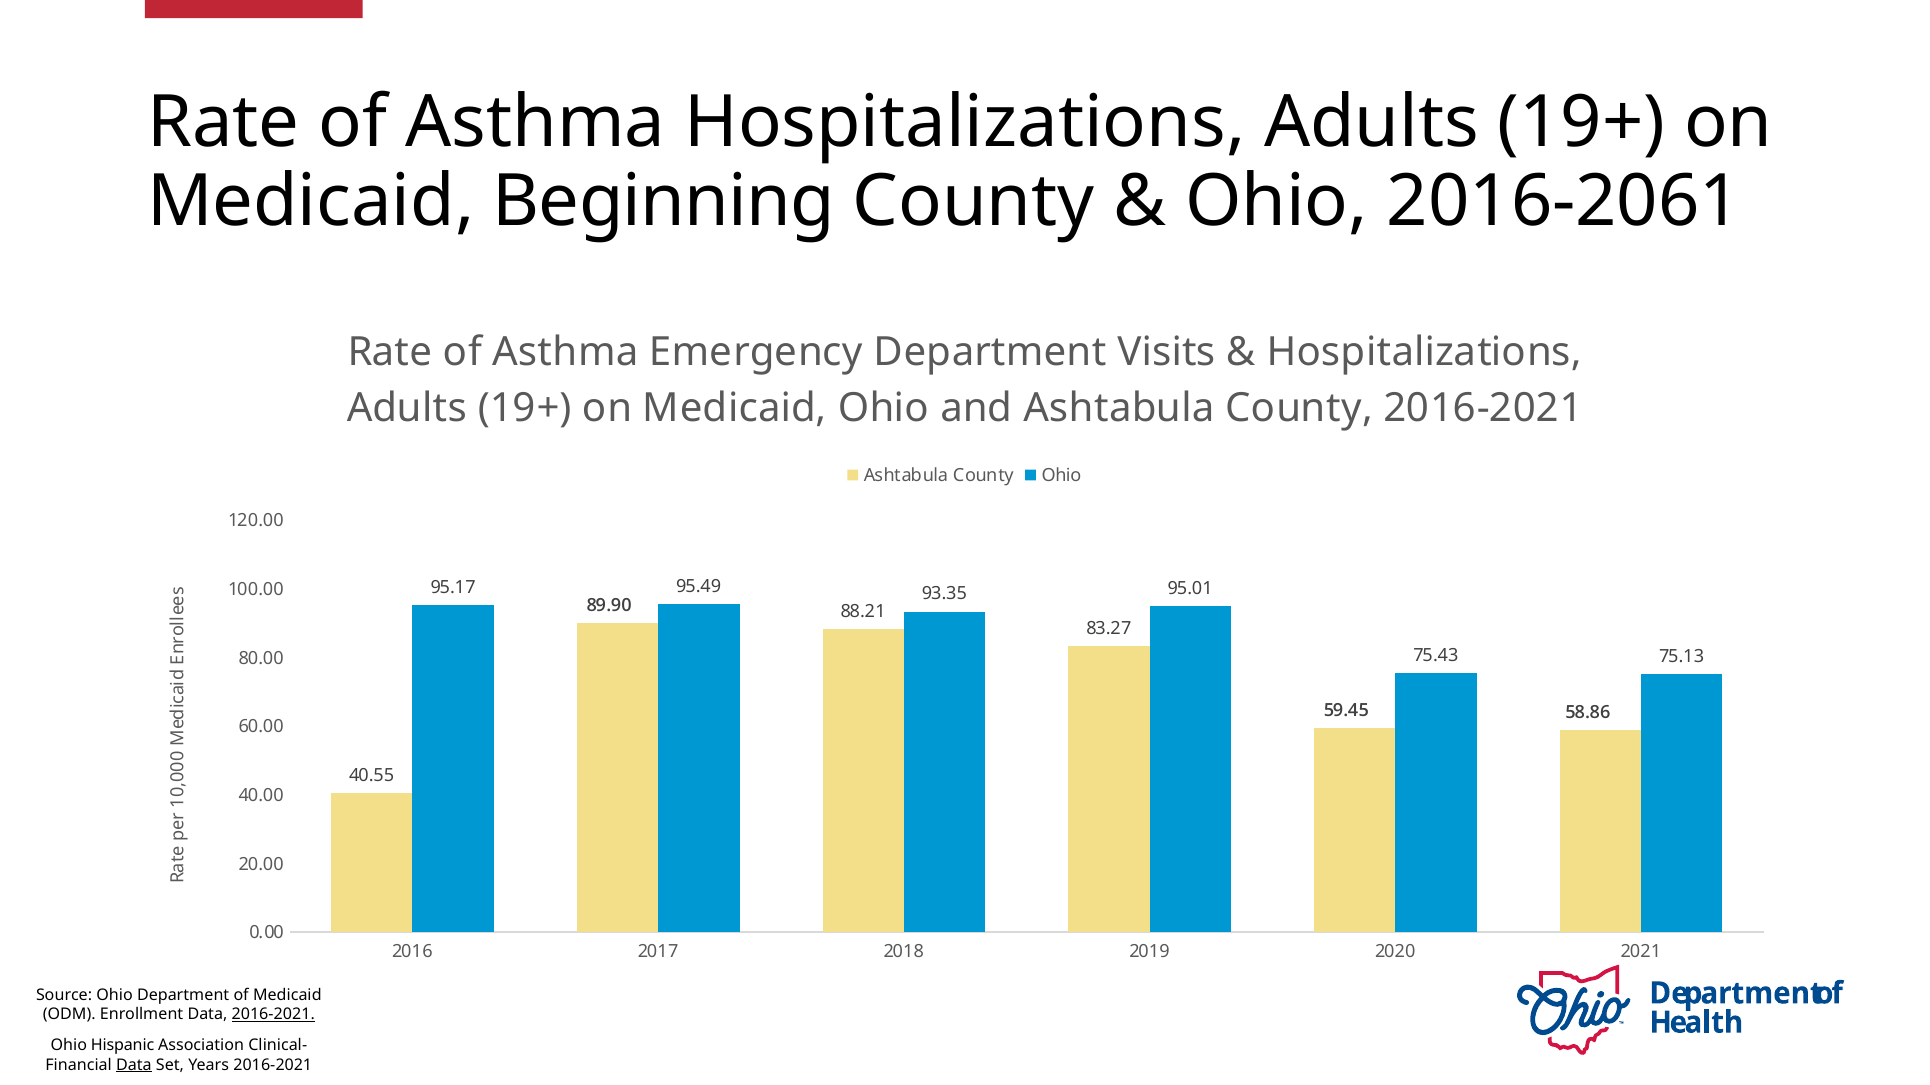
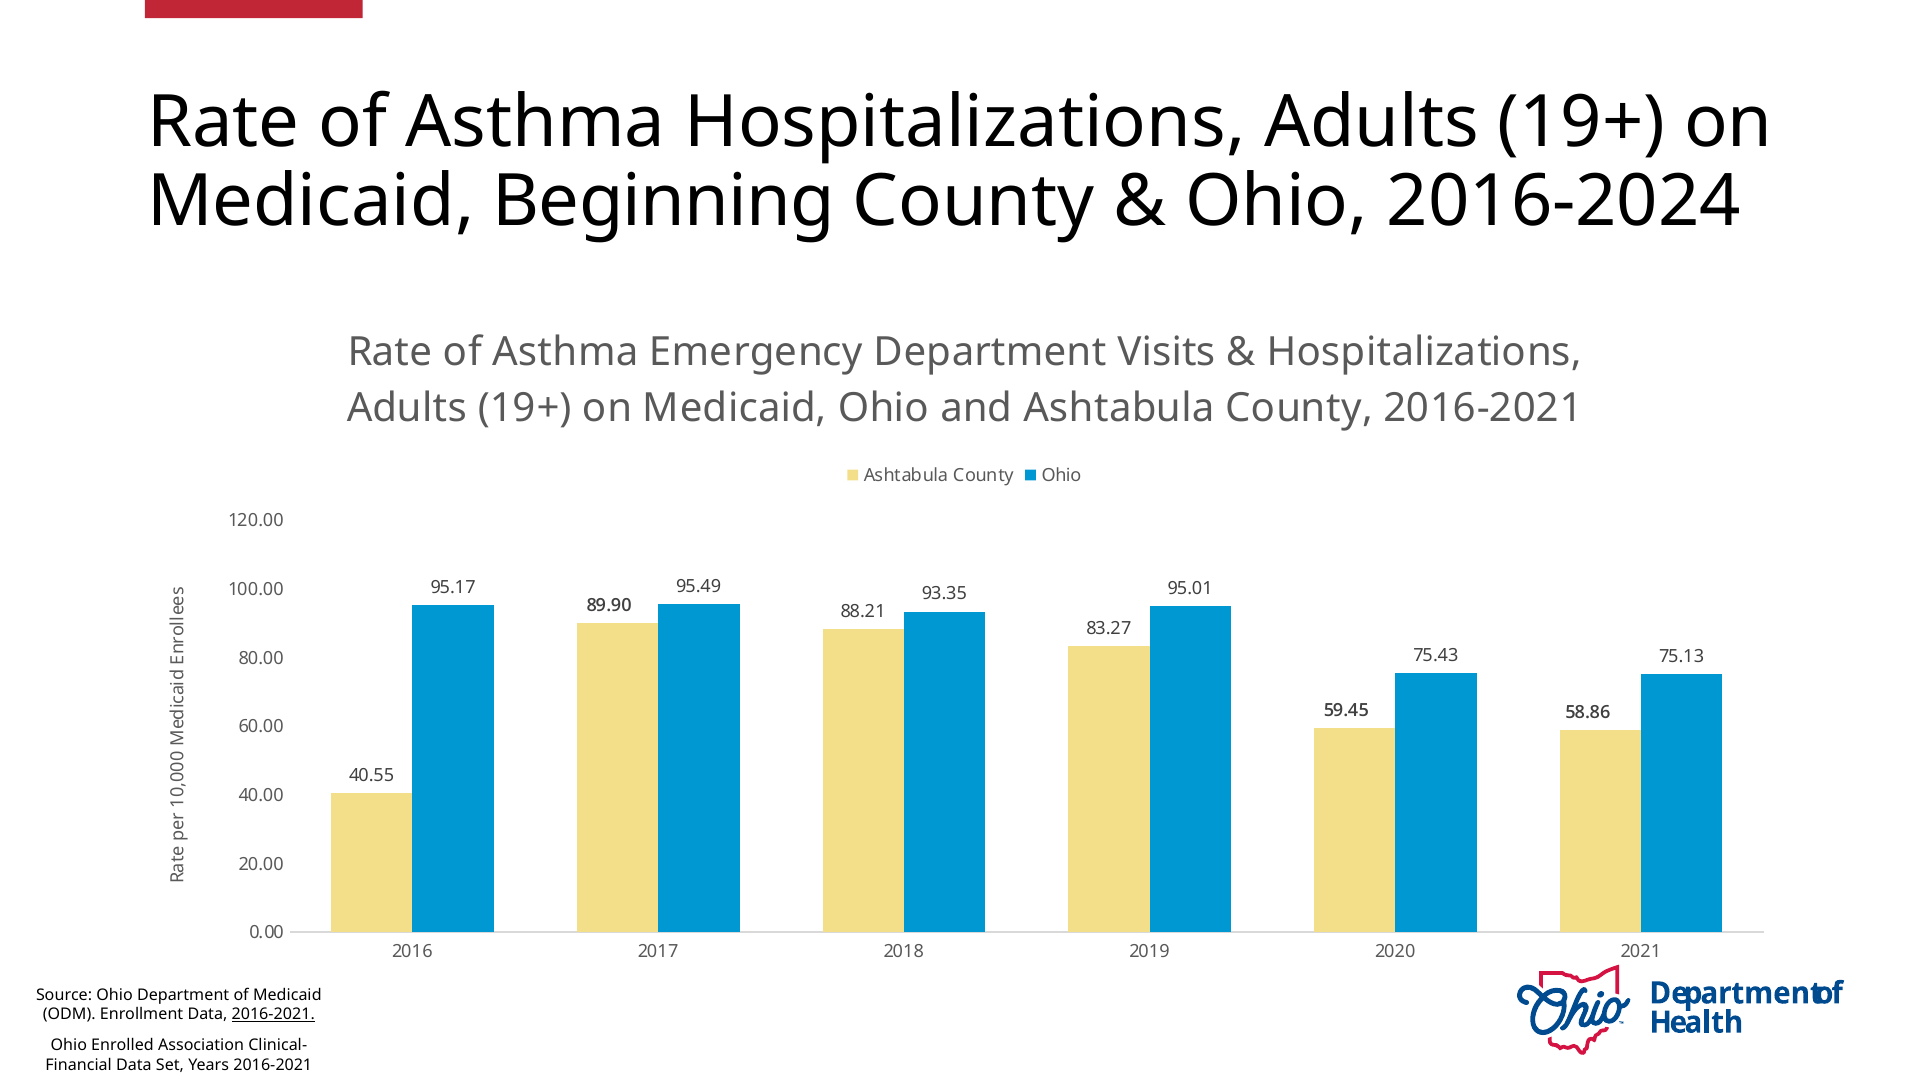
2016-2061: 2016-2061 -> 2016-2024
Hispanic: Hispanic -> Enrolled
Data at (134, 1065) underline: present -> none
